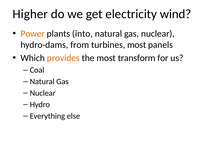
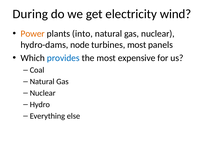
Higher: Higher -> During
from: from -> node
provides colour: orange -> blue
transform: transform -> expensive
